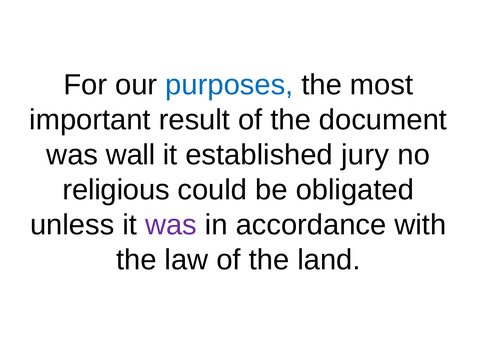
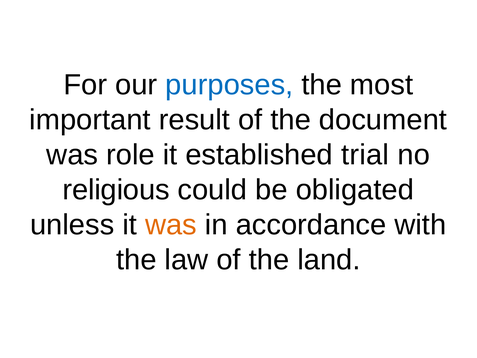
wall: wall -> role
jury: jury -> trial
was at (171, 225) colour: purple -> orange
